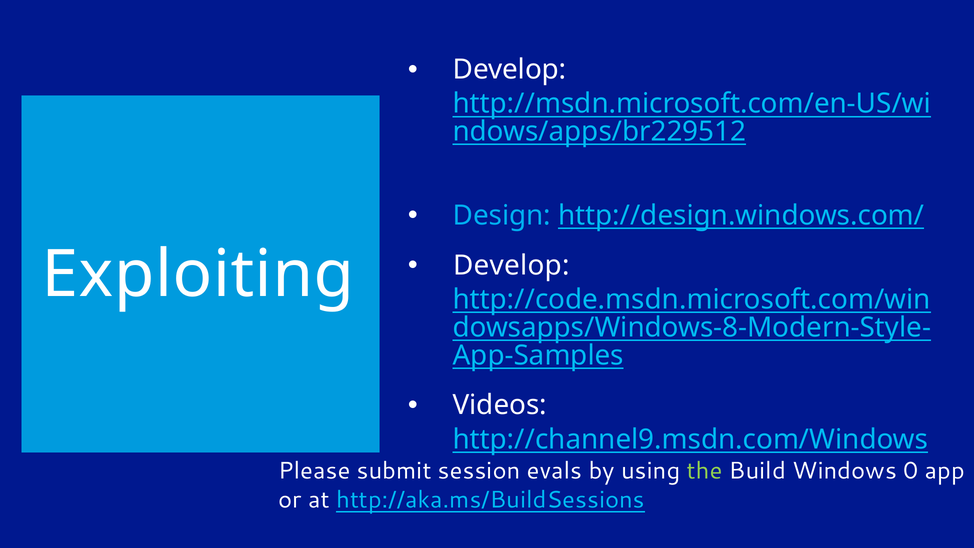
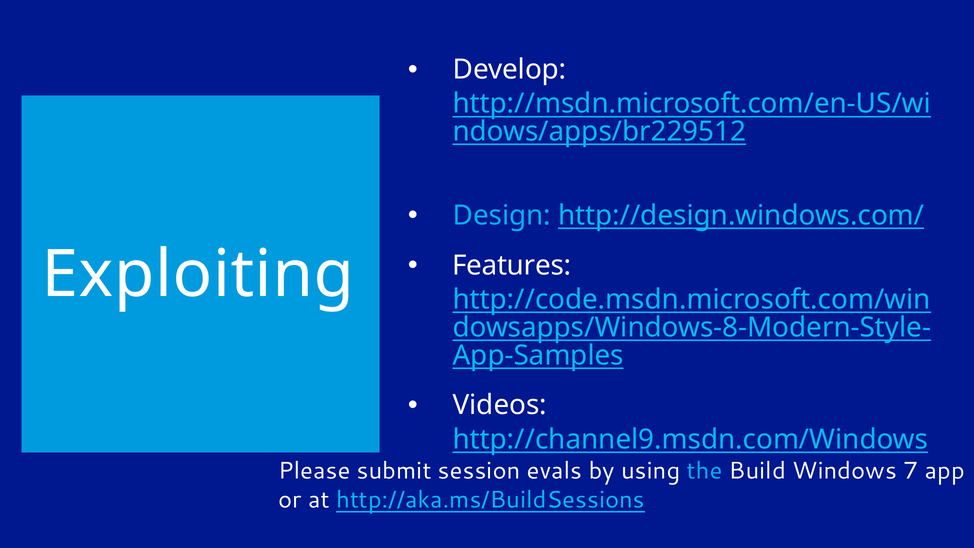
Develop at (511, 265): Develop -> Features
the colour: light green -> light blue
0: 0 -> 7
